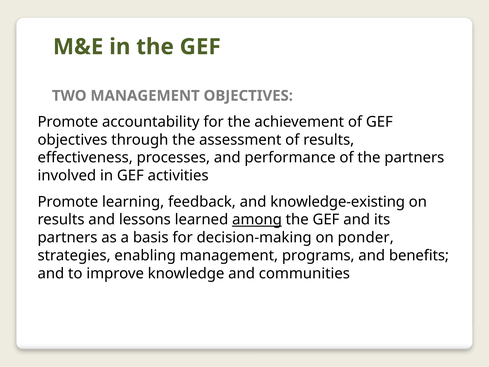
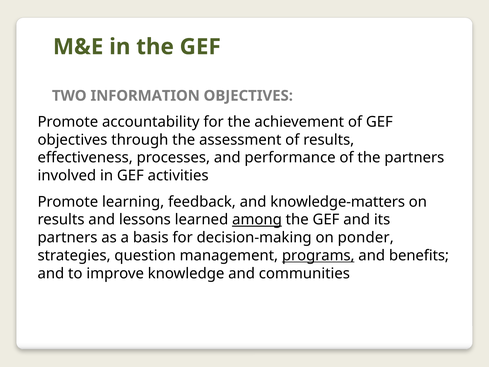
TWO MANAGEMENT: MANAGEMENT -> INFORMATION
knowledge-existing: knowledge-existing -> knowledge-matters
enabling: enabling -> question
programs underline: none -> present
